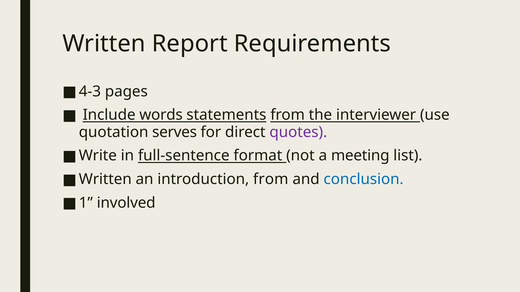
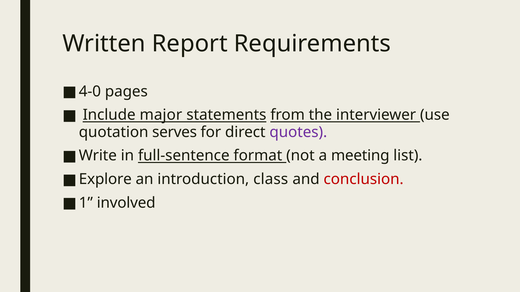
4-3: 4-3 -> 4-0
words: words -> major
Written at (105, 180): Written -> Explore
introduction from: from -> class
conclusion colour: blue -> red
